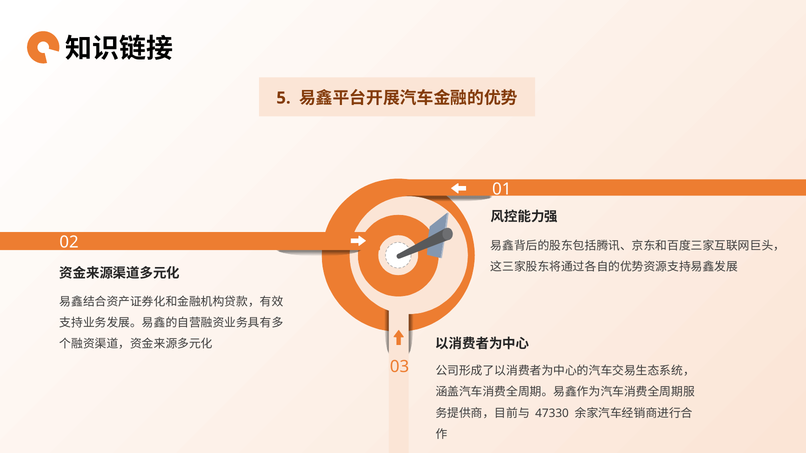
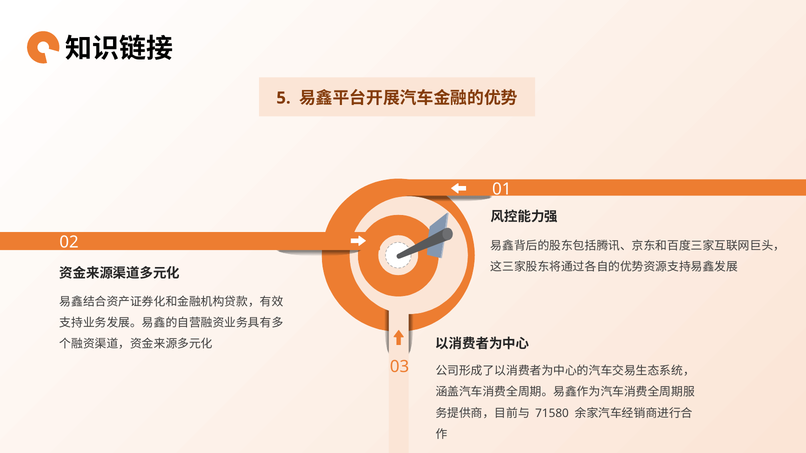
47330: 47330 -> 71580
